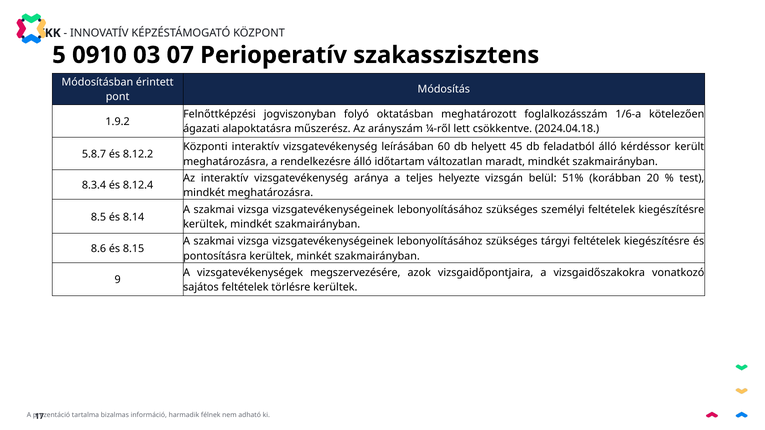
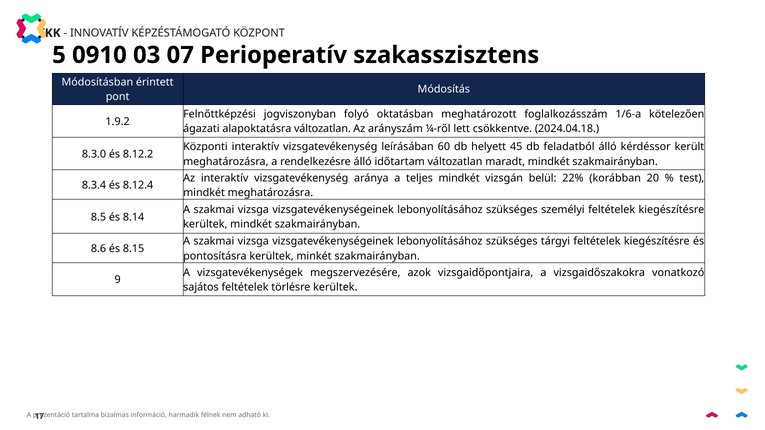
alapoktatásra műszerész: műszerész -> változatlan
5.8.7: 5.8.7 -> 8.3.0
teljes helyezte: helyezte -> mindkét
51%: 51% -> 22%
